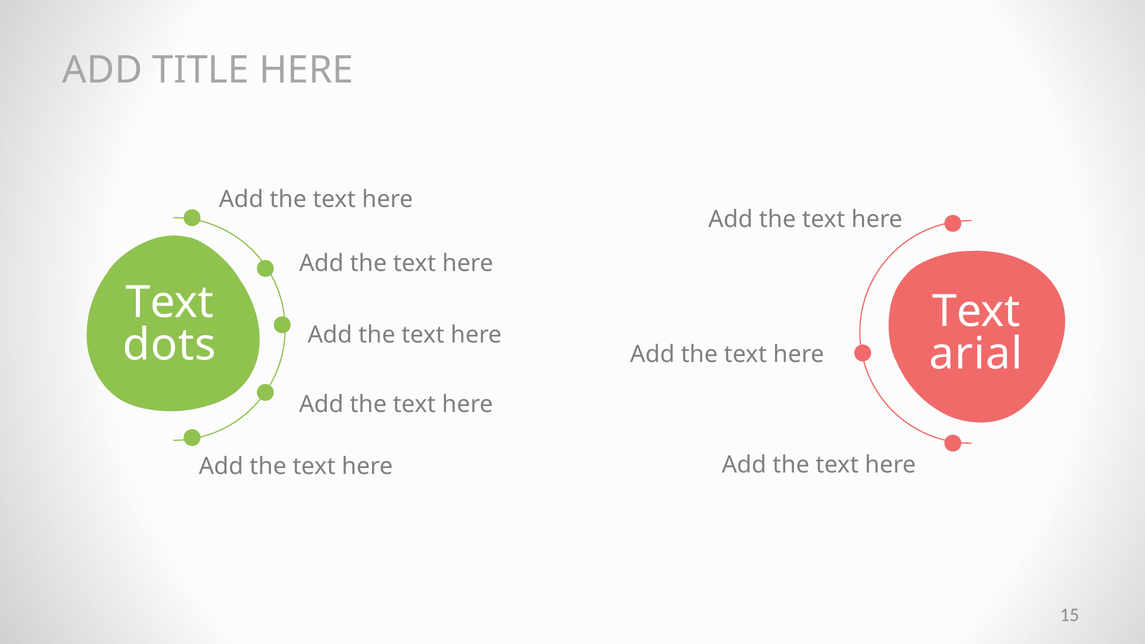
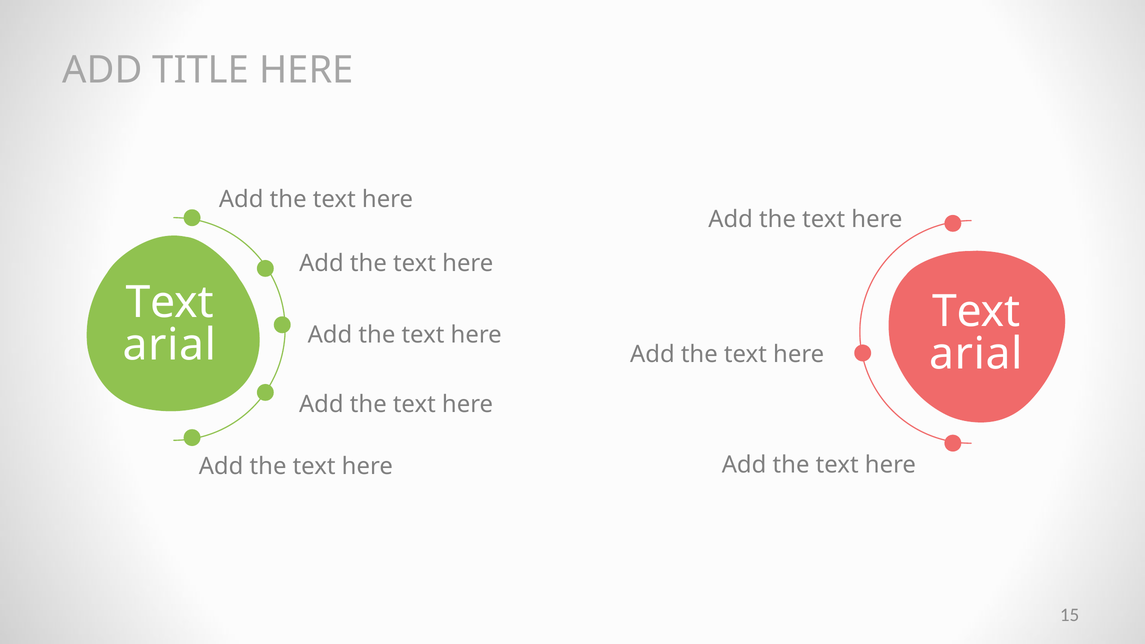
dots at (170, 345): dots -> arial
